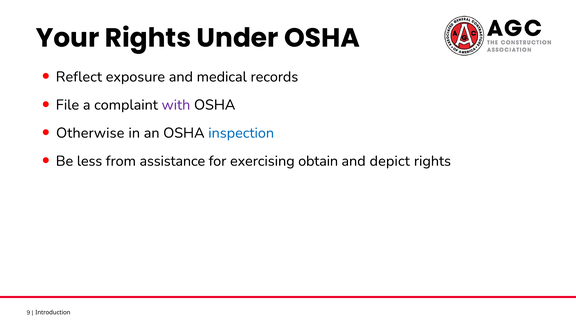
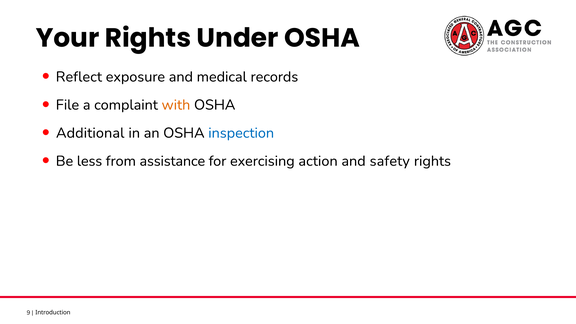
with colour: purple -> orange
Otherwise: Otherwise -> Additional
obtain: obtain -> action
depict: depict -> safety
